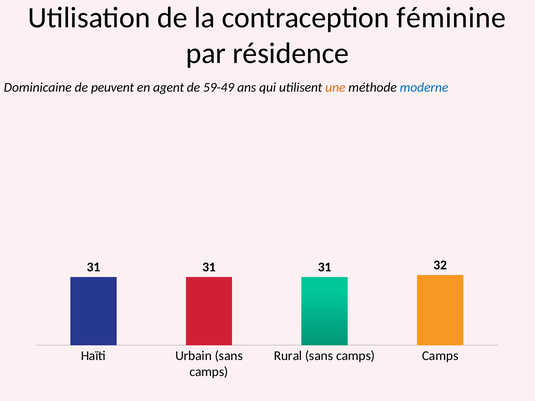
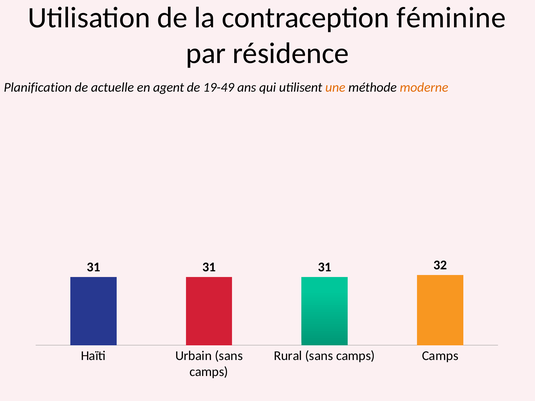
Dominicaine: Dominicaine -> Planification
peuvent: peuvent -> actuelle
59-49: 59-49 -> 19-49
moderne colour: blue -> orange
